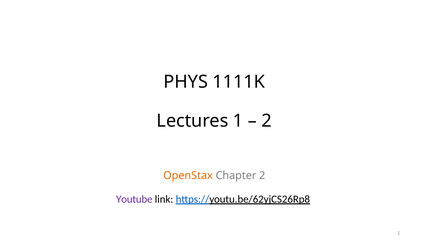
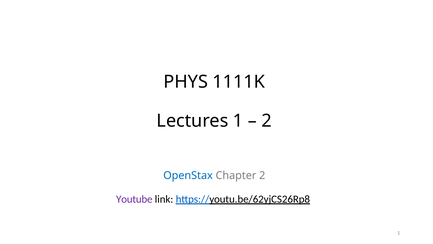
OpenStax colour: orange -> blue
